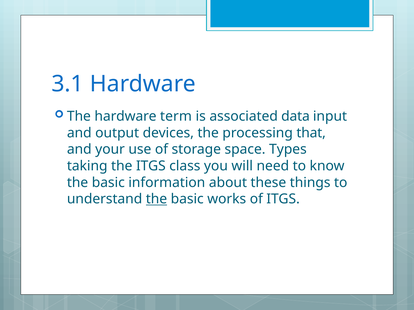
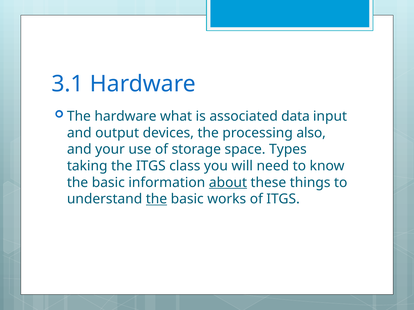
term: term -> what
that: that -> also
about underline: none -> present
